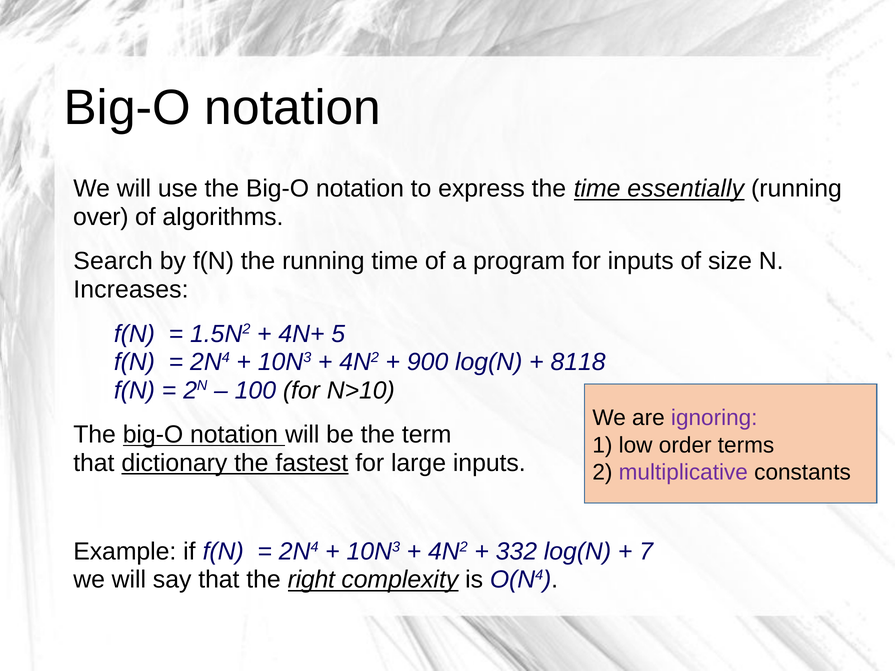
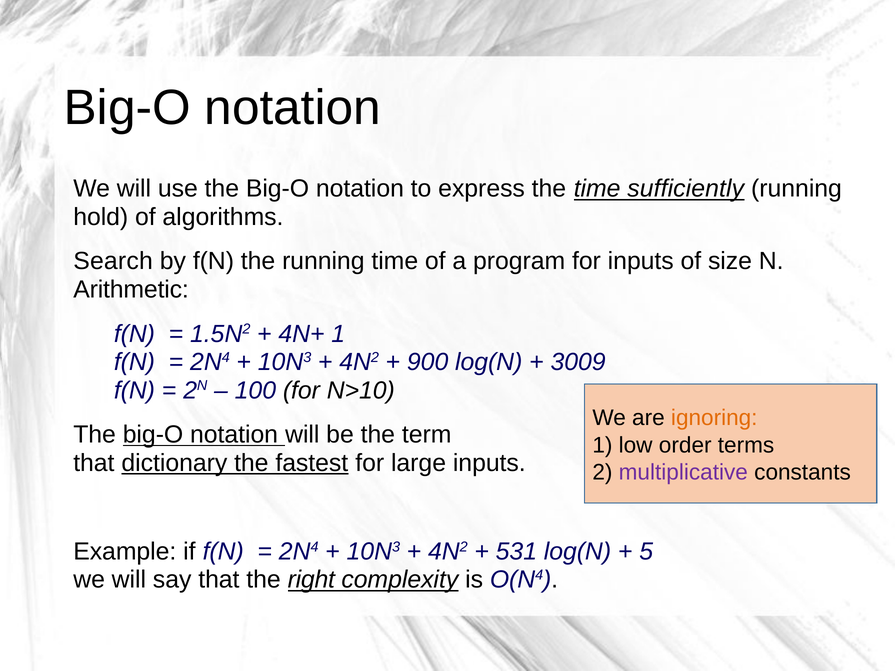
essentially: essentially -> sufficiently
over: over -> hold
Increases: Increases -> Arithmetic
4N+ 5: 5 -> 1
8118: 8118 -> 3009
ignoring colour: purple -> orange
332: 332 -> 531
7: 7 -> 5
